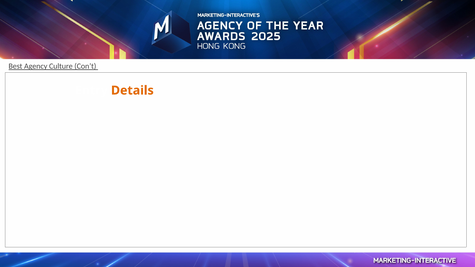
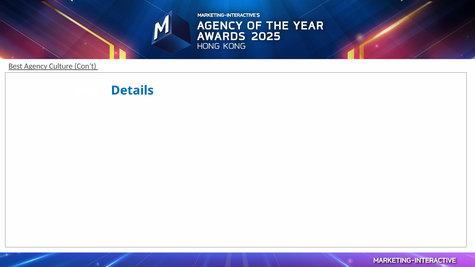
Details colour: orange -> blue
